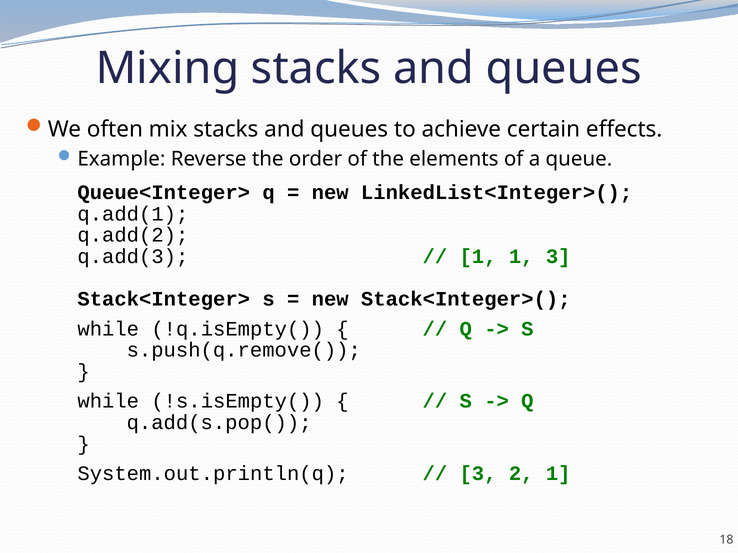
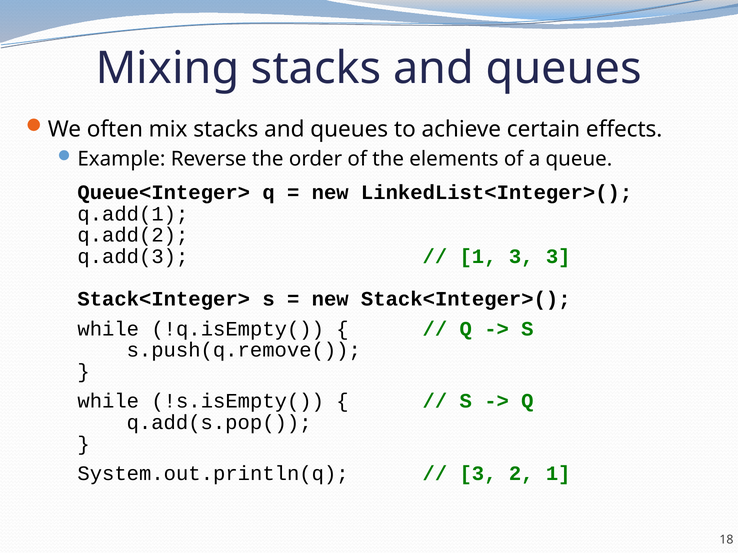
1 1: 1 -> 3
